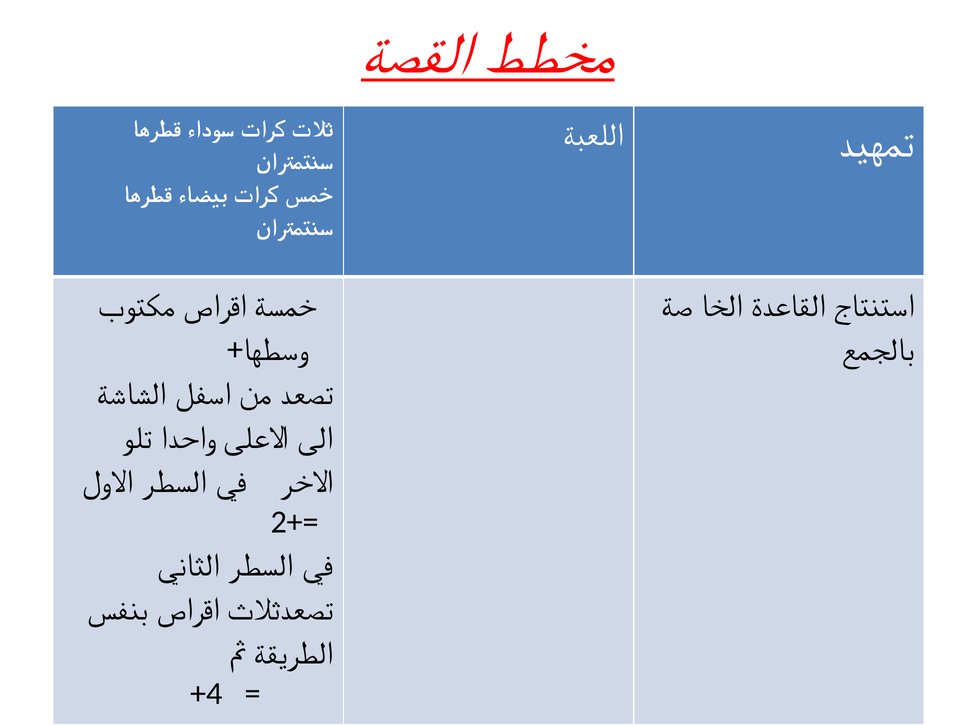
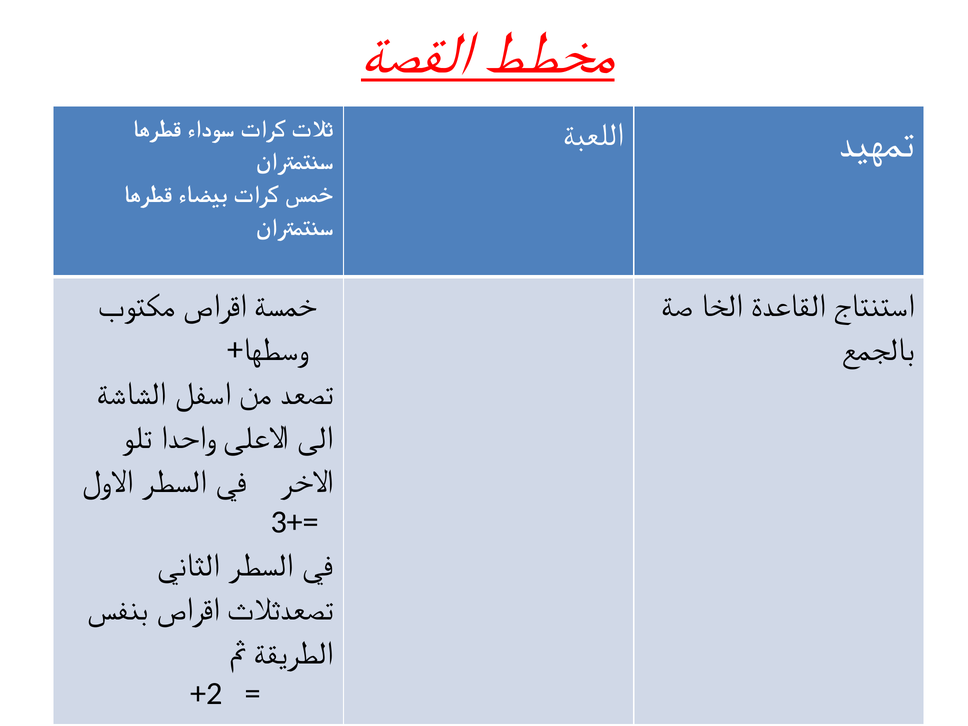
2+=: 2+= -> 3+=
+4: +4 -> +2
